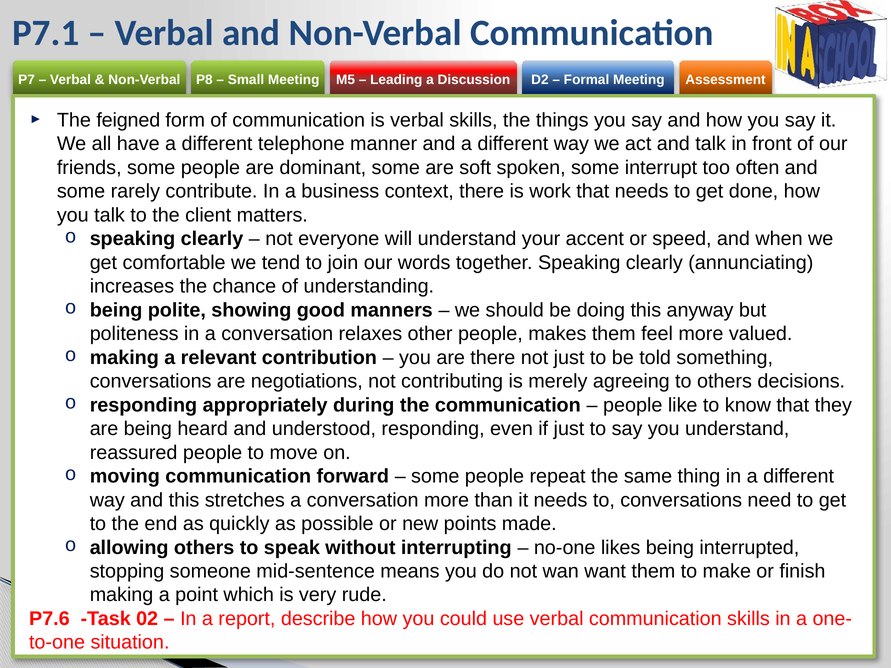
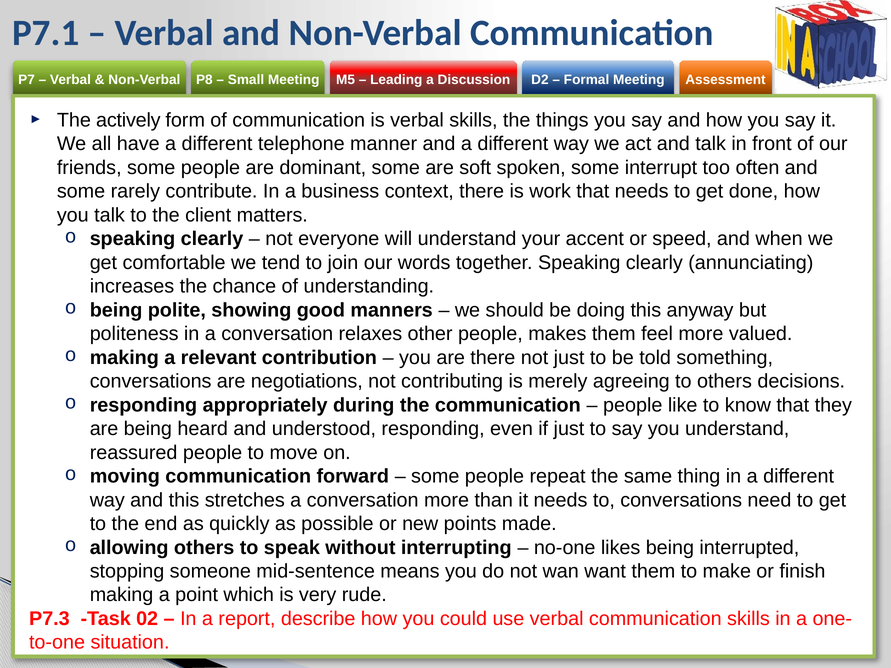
feigned: feigned -> actively
P7.6: P7.6 -> P7.3
